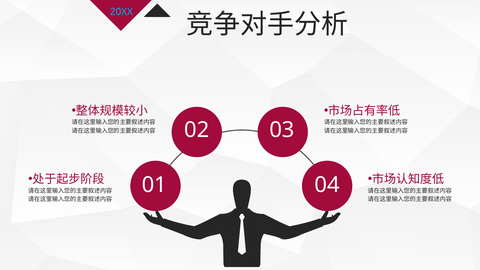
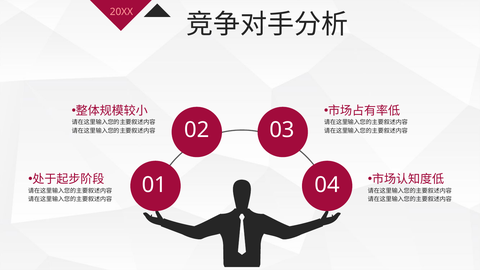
20XX colour: light blue -> pink
